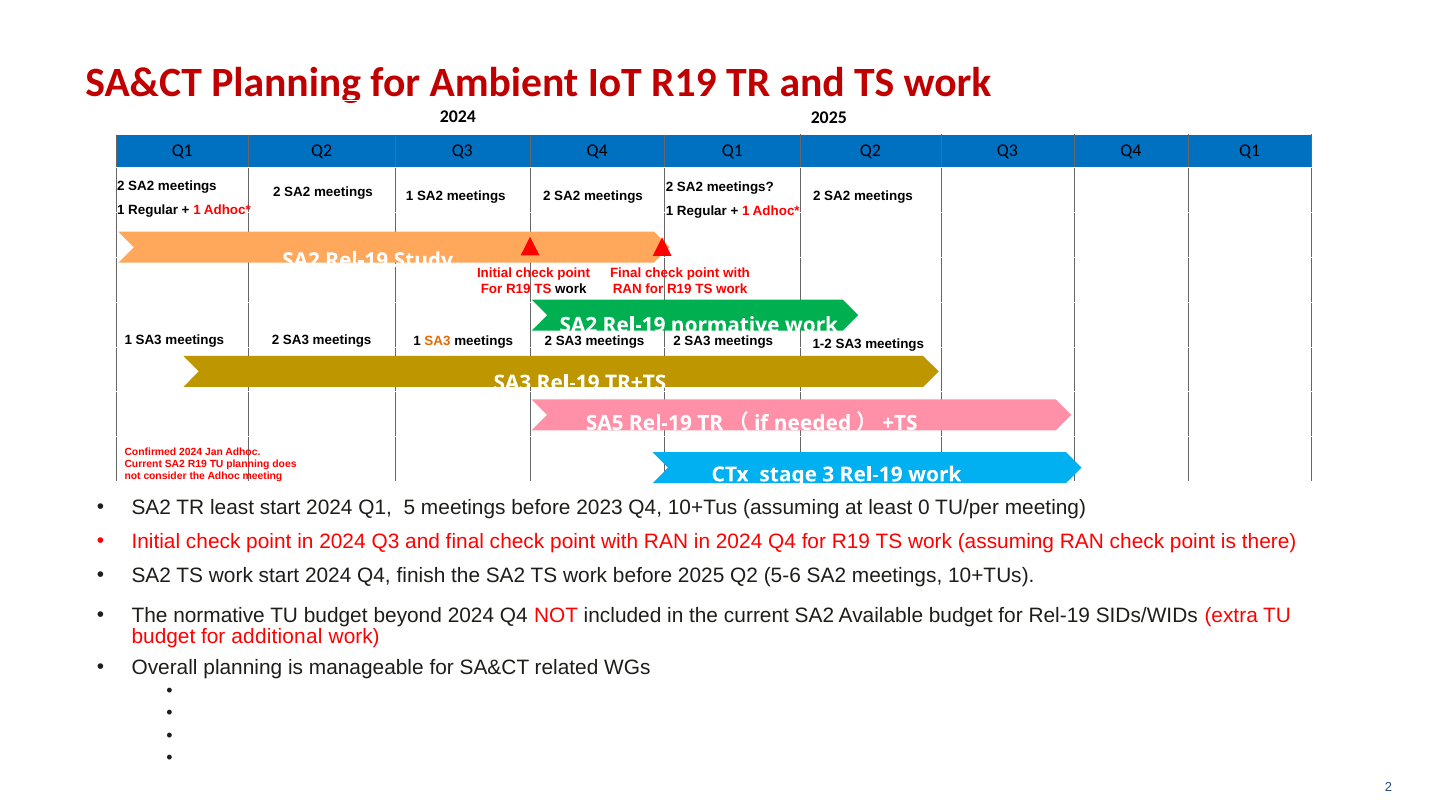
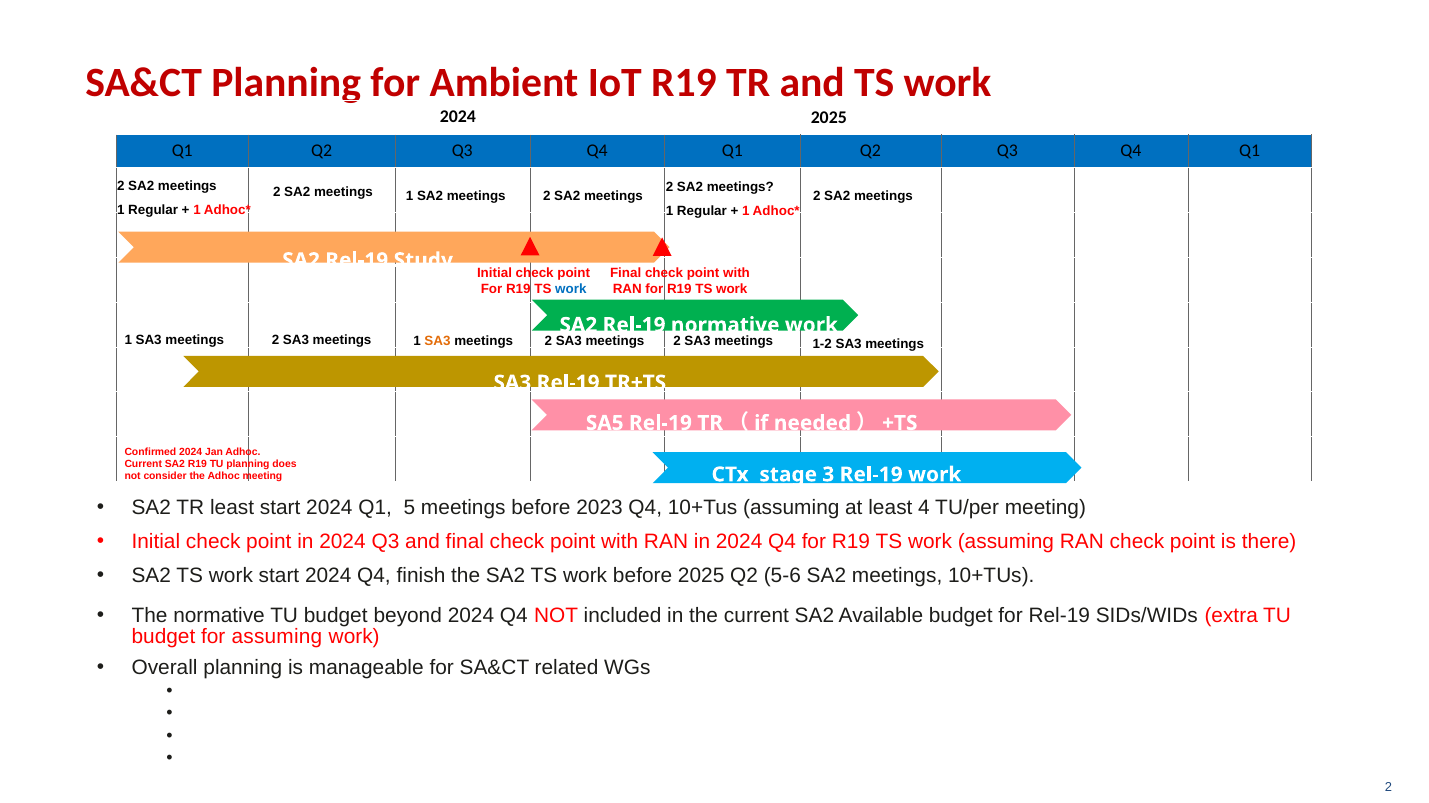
work at (571, 290) colour: black -> blue
least 0: 0 -> 4
for additional: additional -> assuming
